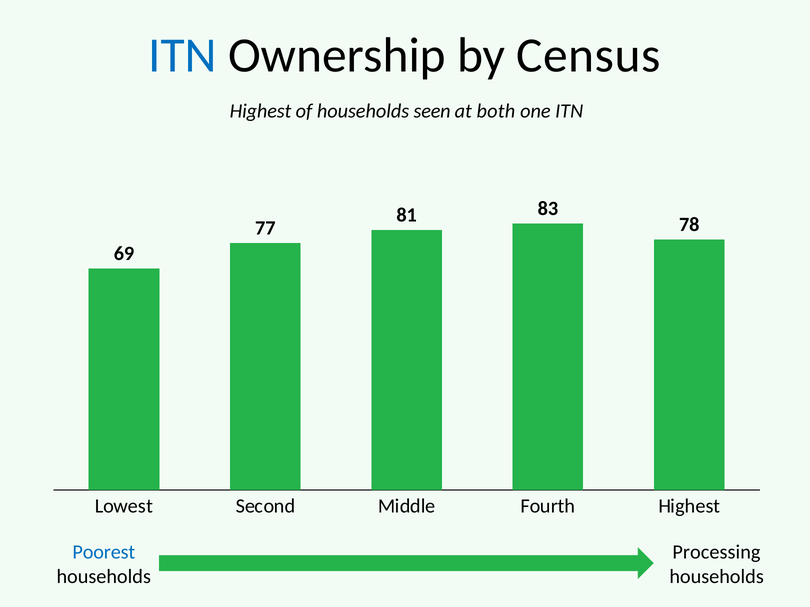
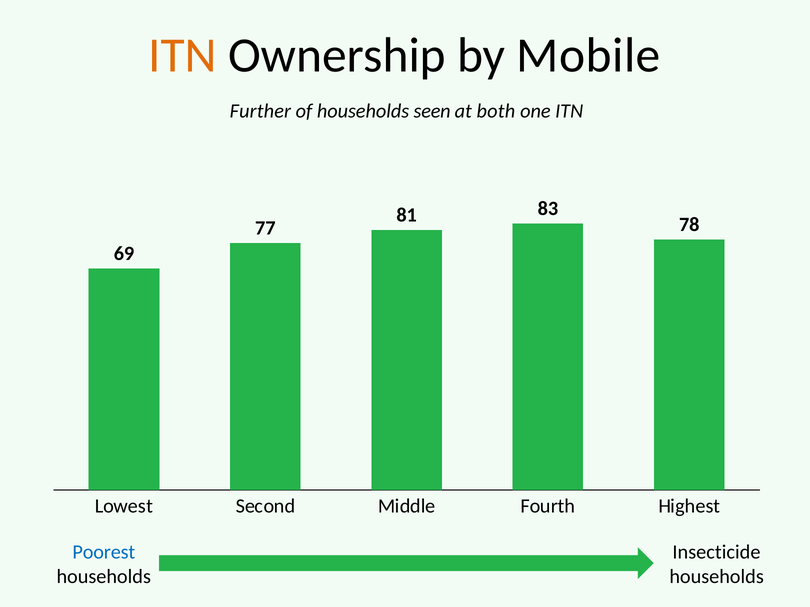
ITN at (183, 55) colour: blue -> orange
Census: Census -> Mobile
Highest at (260, 111): Highest -> Further
Processing: Processing -> Insecticide
